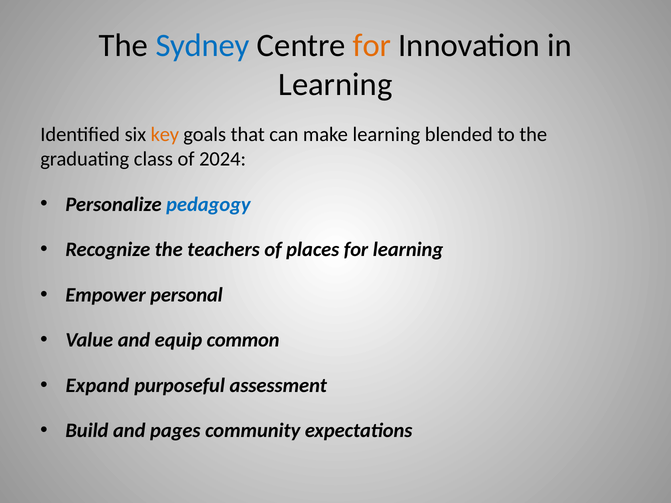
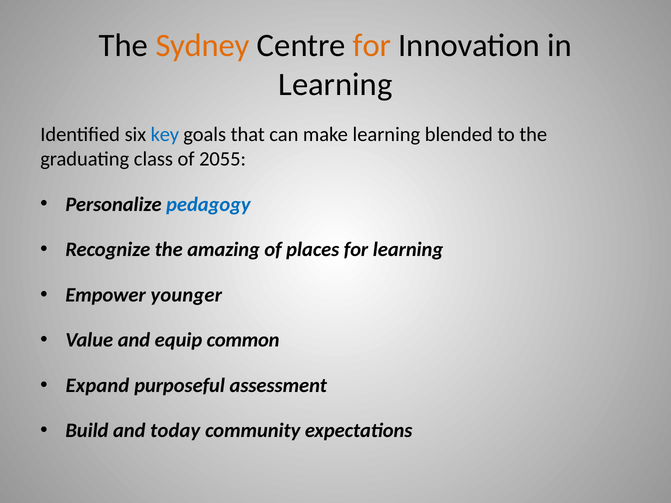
Sydney colour: blue -> orange
key colour: orange -> blue
2024: 2024 -> 2055
teachers: teachers -> amazing
personal: personal -> younger
pages: pages -> today
